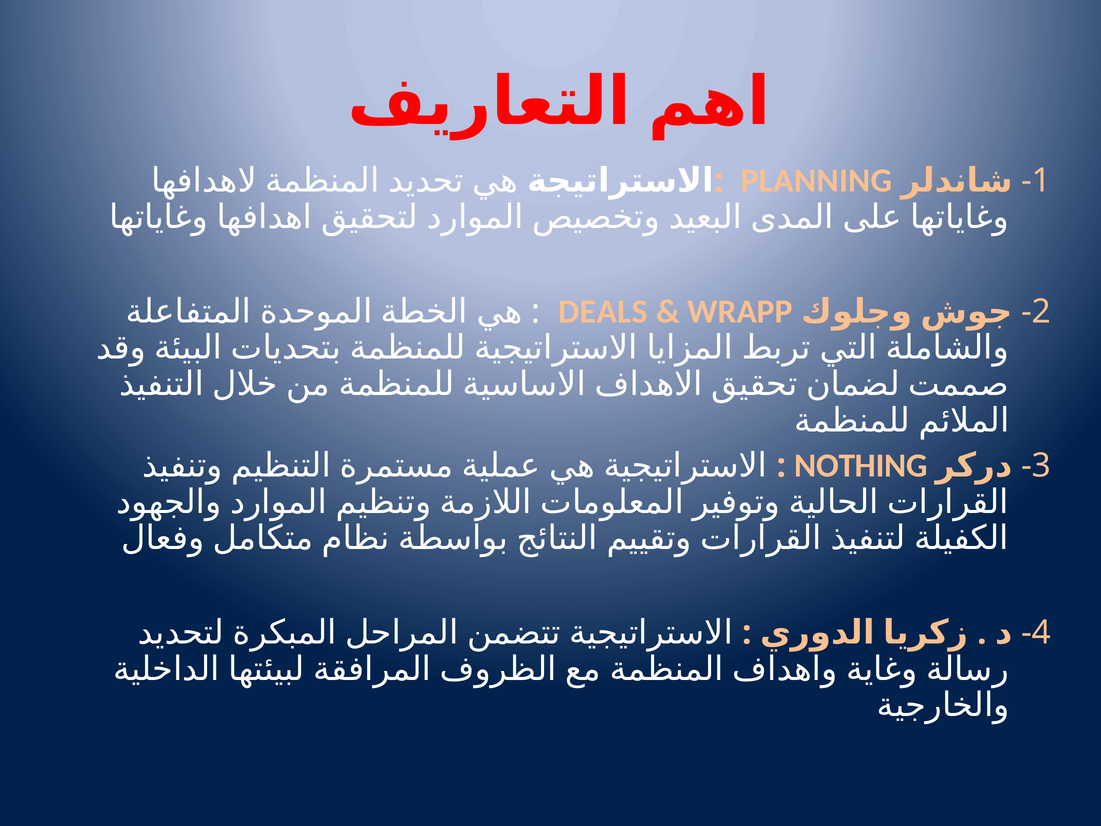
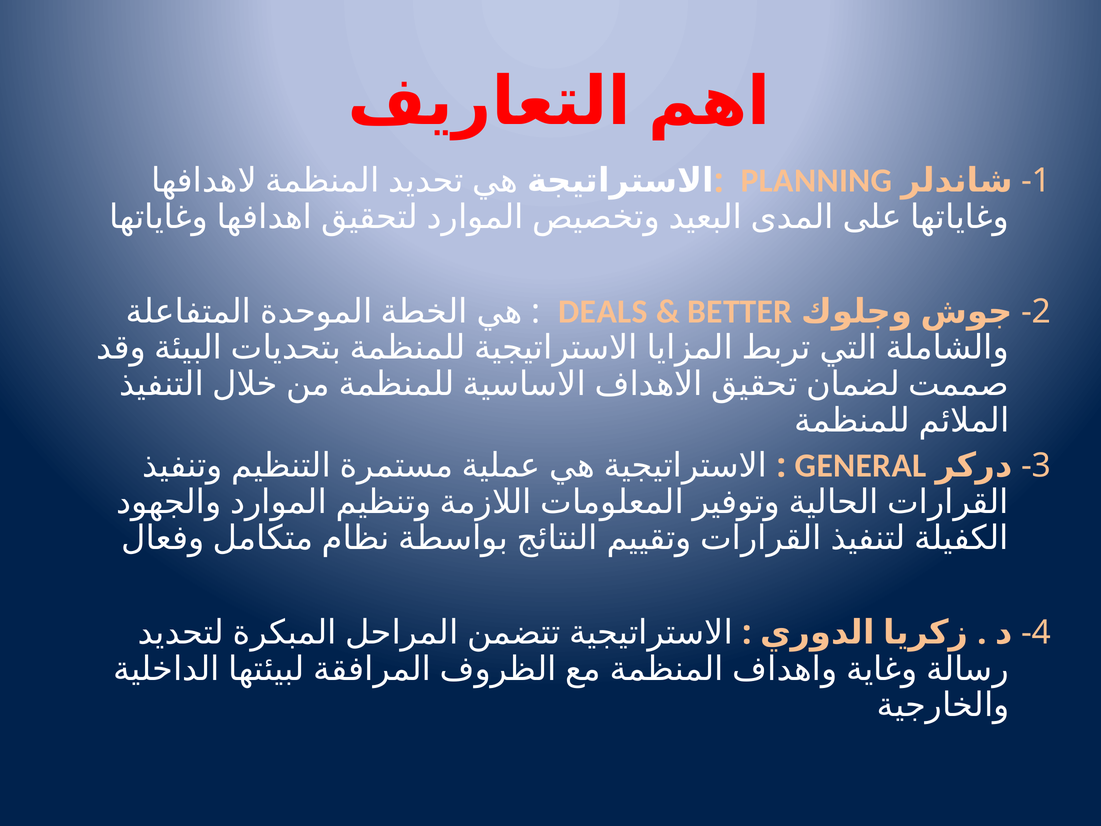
WRAPP: WRAPP -> BETTER
NOTHING: NOTHING -> GENERAL
